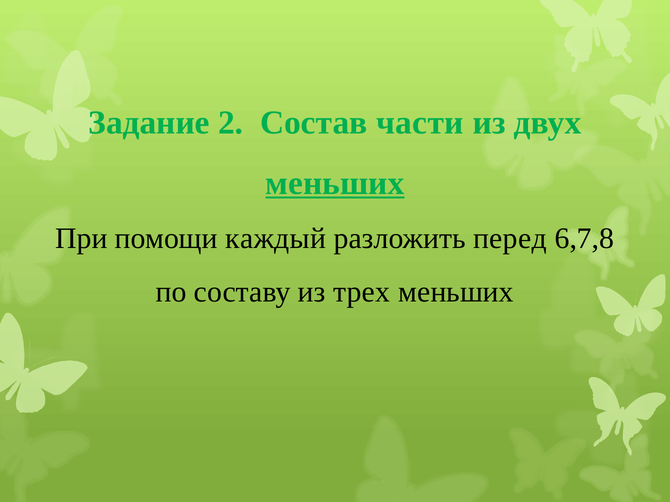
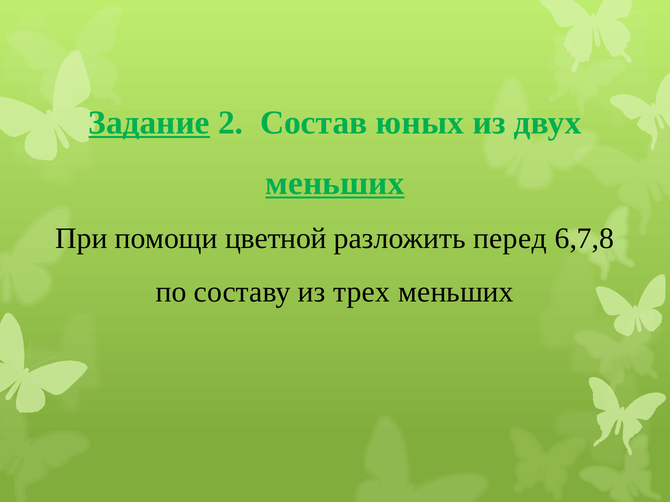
Задание underline: none -> present
части: части -> юных
каждый: каждый -> цветной
